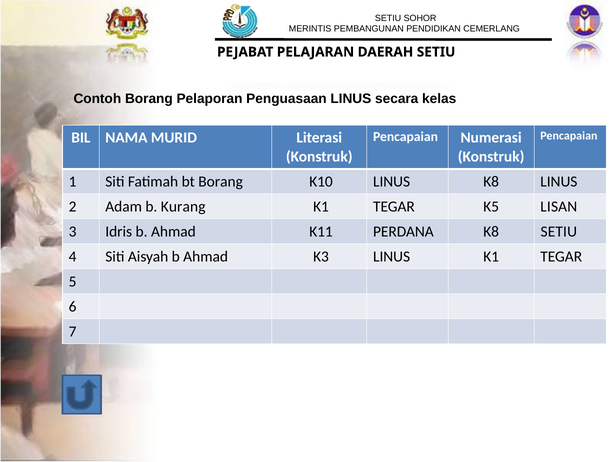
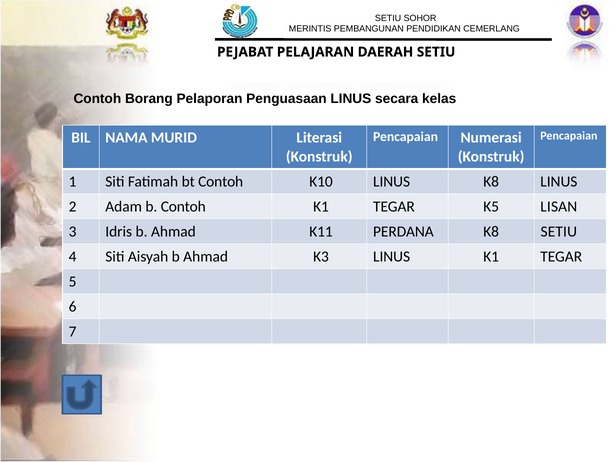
bt Borang: Borang -> Contoh
b Kurang: Kurang -> Contoh
